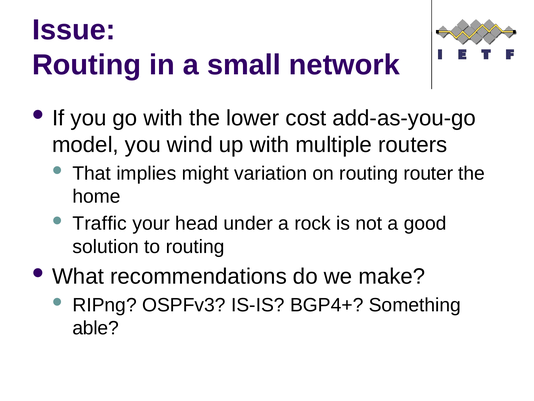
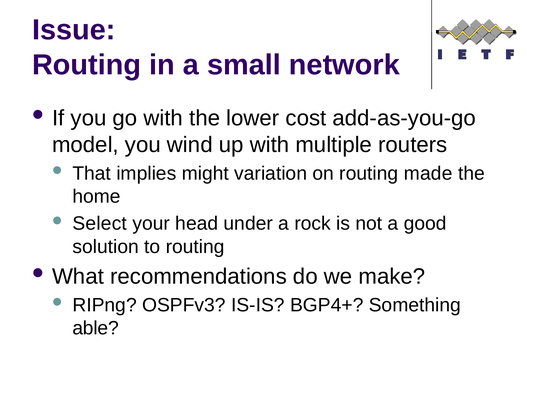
router: router -> made
Traffic: Traffic -> Select
